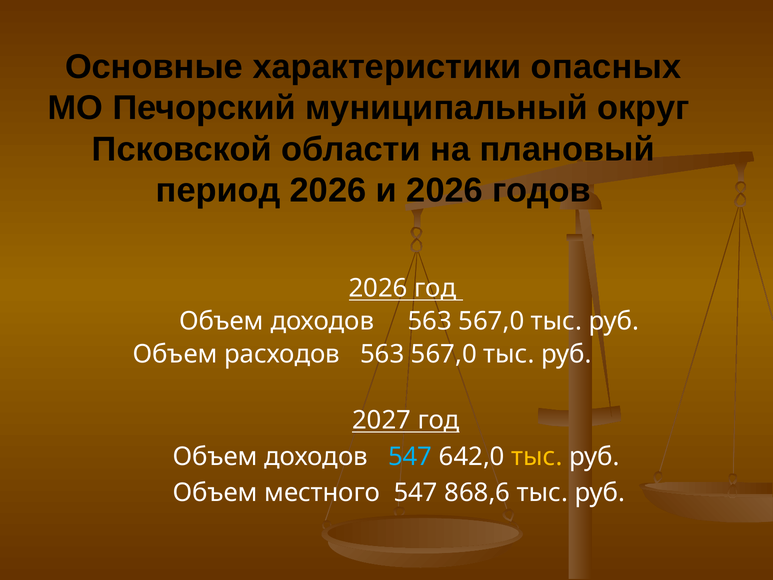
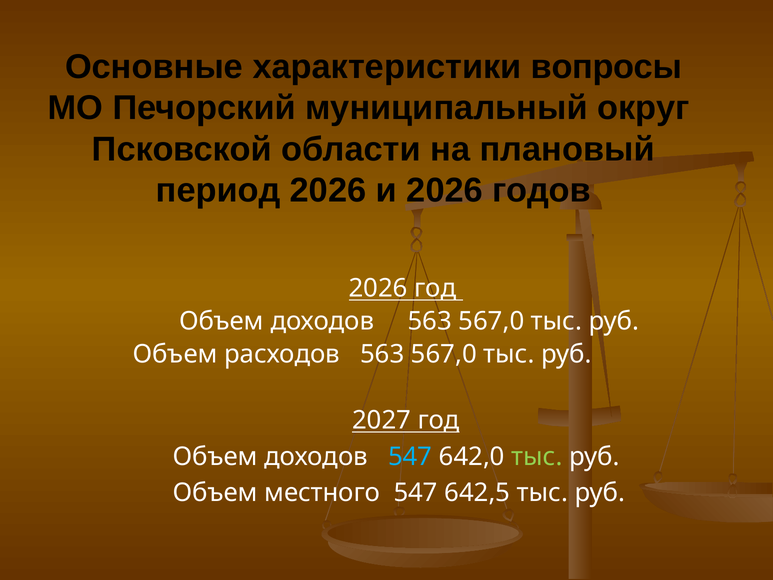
опасных: опасных -> вопросы
тыс at (537, 456) colour: yellow -> light green
868,6: 868,6 -> 642,5
